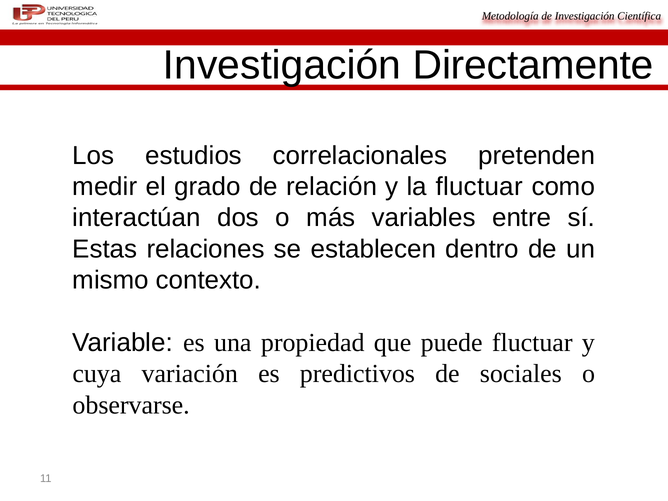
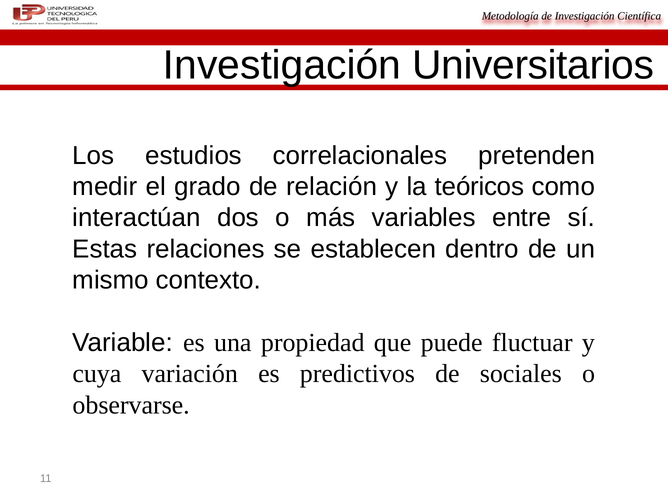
Directamente: Directamente -> Universitarios
la fluctuar: fluctuar -> teóricos
